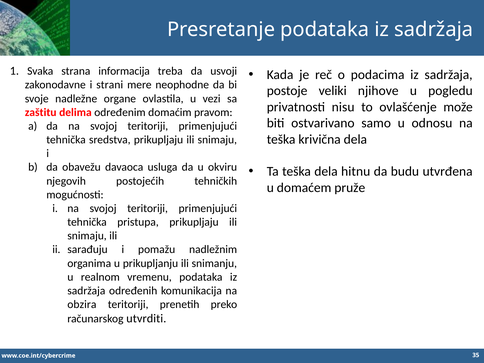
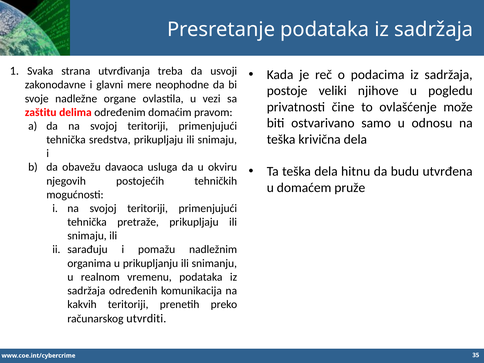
informacija: informacija -> utvrđivanja
strani: strani -> glavni
nisu: nisu -> čine
pristupa: pristupa -> pretraže
obzira: obzira -> kakvih
